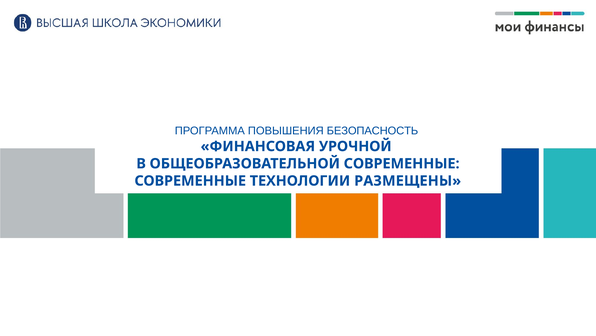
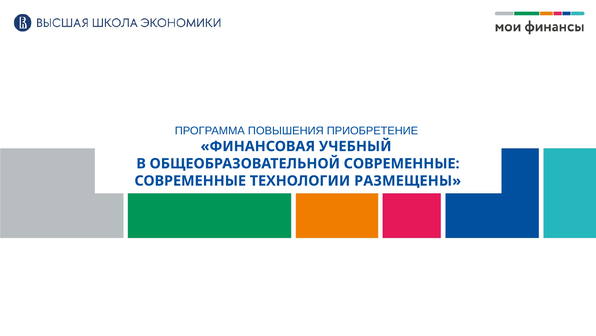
БЕЗОПАСНОСТЬ: БЕЗОПАСНОСТЬ -> ПРИОБРЕТЕНИЕ
УРОЧНОЙ: УРОЧНОЙ -> УЧЕБНЫЙ
